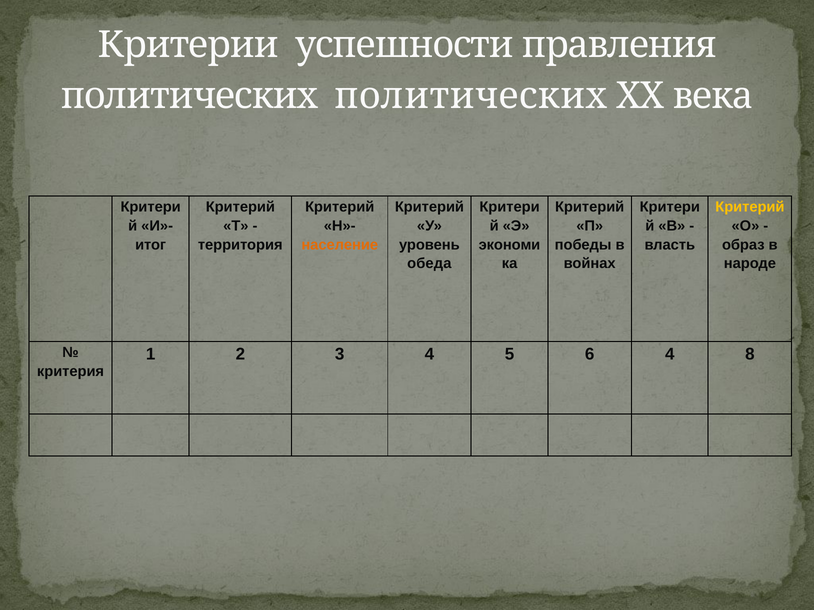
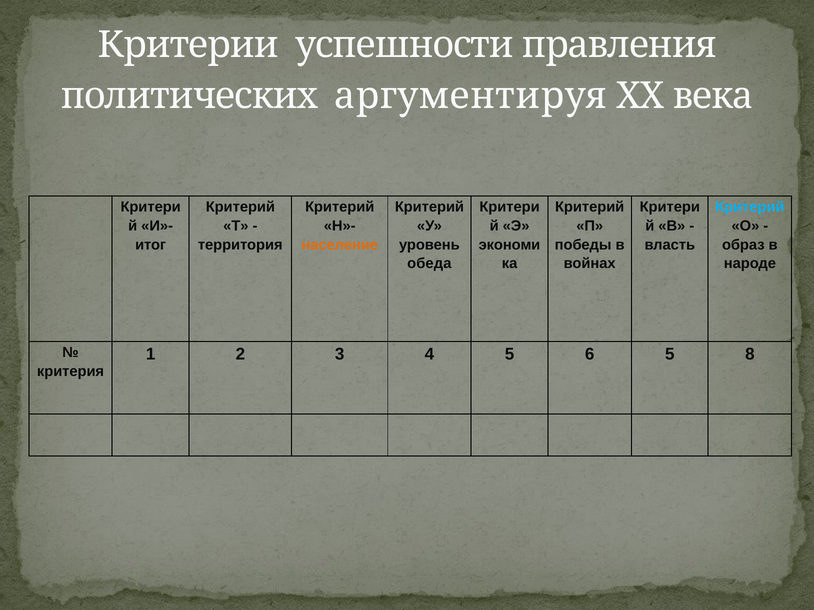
политических политических: политических -> аргументируя
Критерий at (750, 207) colour: yellow -> light blue
6 4: 4 -> 5
